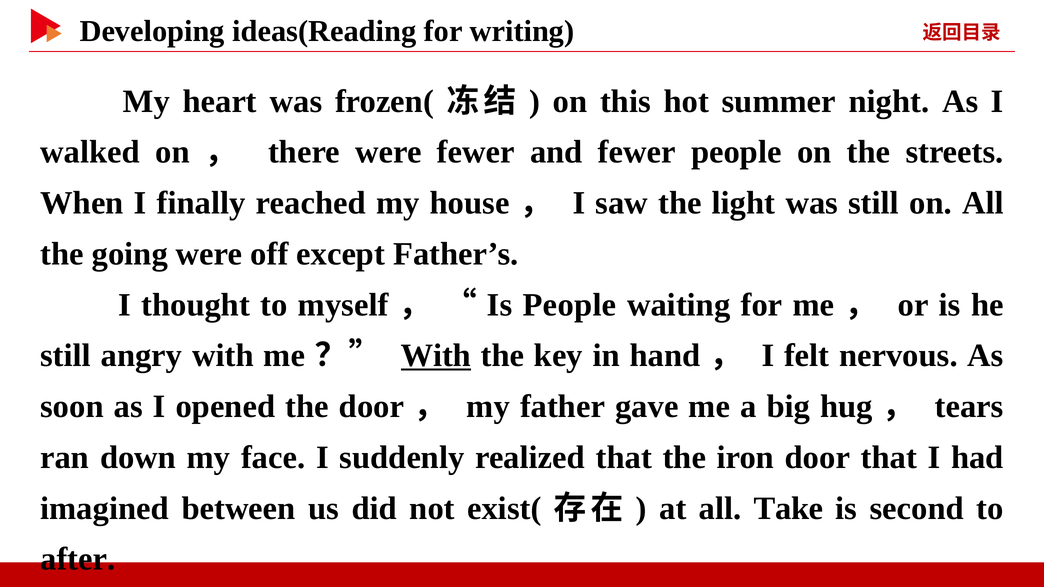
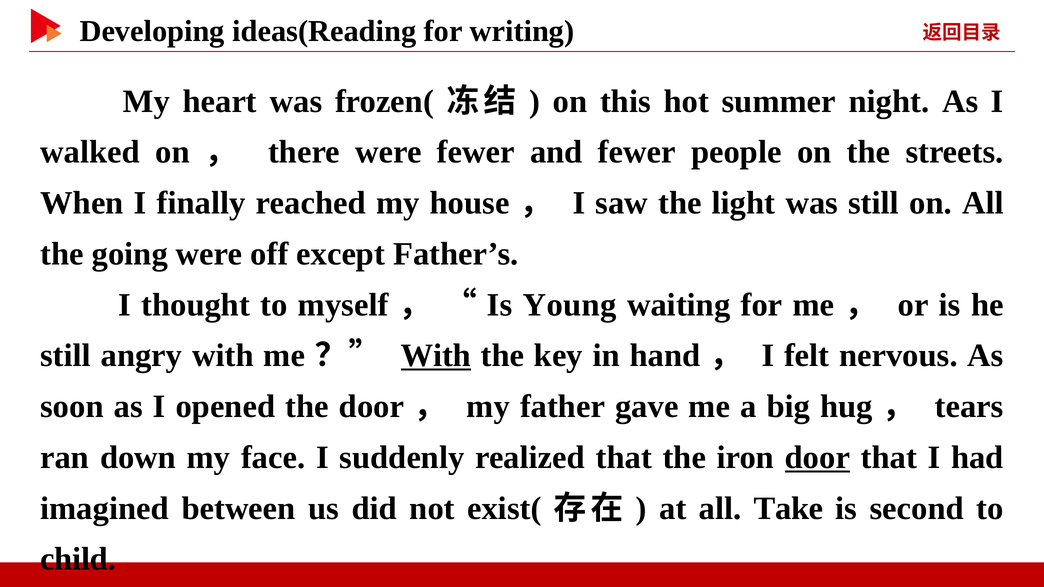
Is People: People -> Young
door at (817, 458) underline: none -> present
after: after -> child
